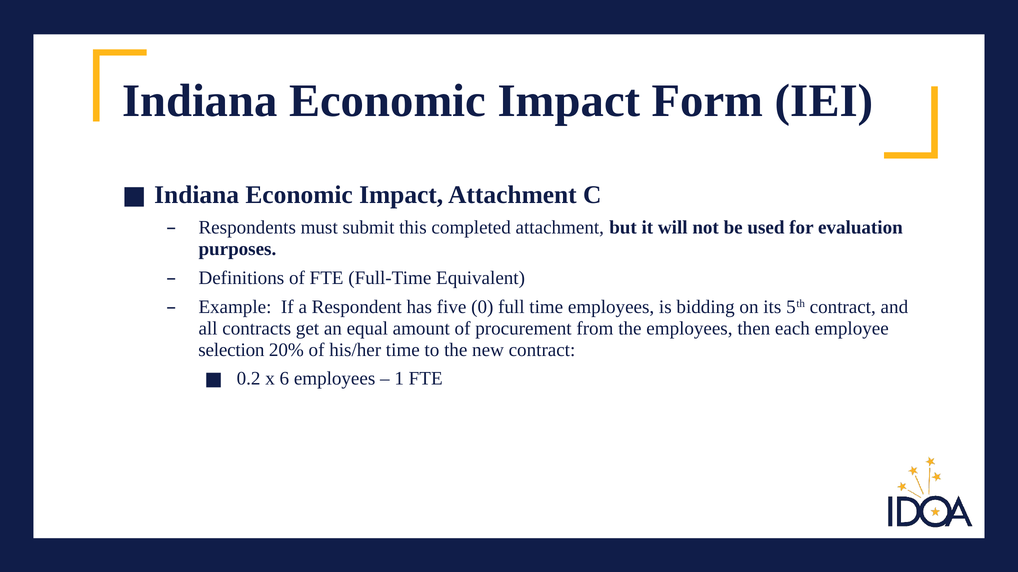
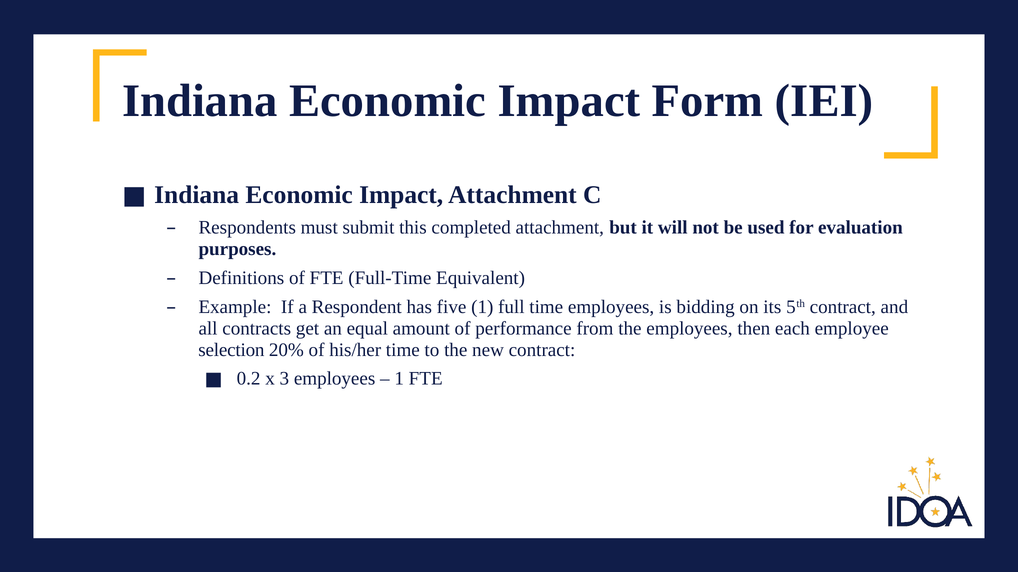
five 0: 0 -> 1
procurement: procurement -> performance
6: 6 -> 3
